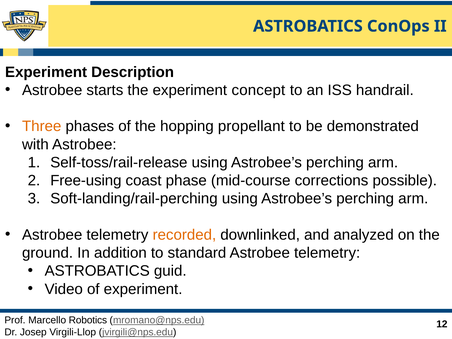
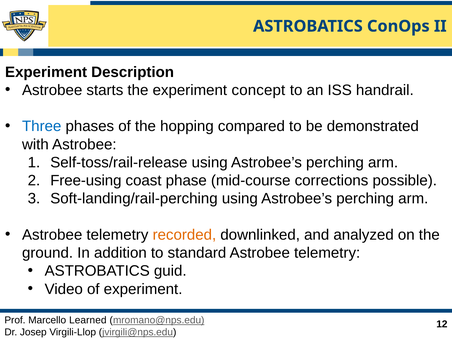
Three colour: orange -> blue
propellant: propellant -> compared
Robotics: Robotics -> Learned
